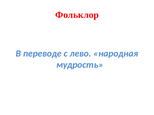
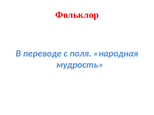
лево: лево -> поля
